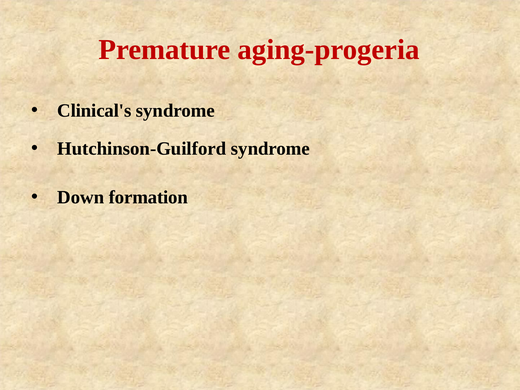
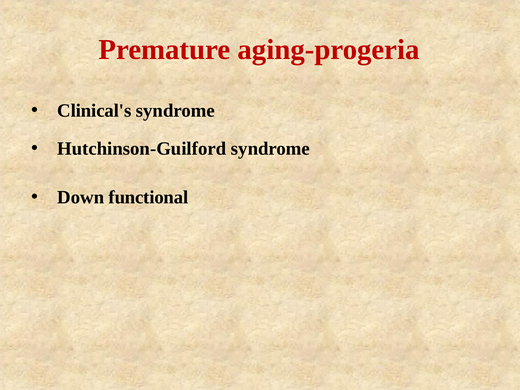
formation: formation -> functional
